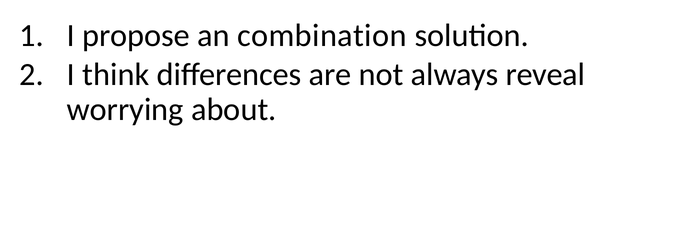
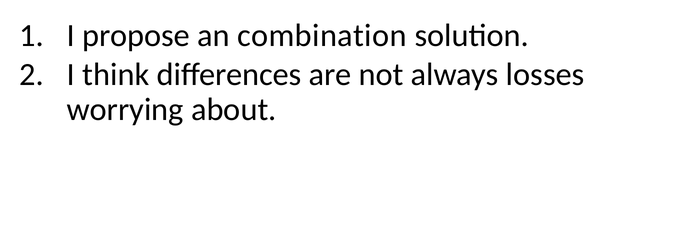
reveal: reveal -> losses
